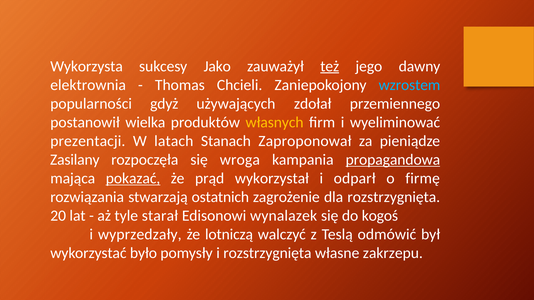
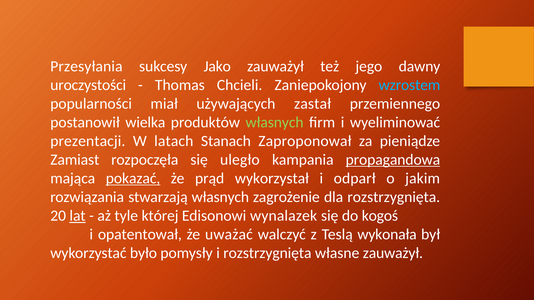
Wykorzysta: Wykorzysta -> Przesyłania
też underline: present -> none
elektrownia: elektrownia -> uroczystości
gdyż: gdyż -> miał
zdołał: zdołał -> zastał
własnych at (275, 122) colour: yellow -> light green
Zasilany: Zasilany -> Zamiast
wroga: wroga -> uległo
firmę: firmę -> jakim
stwarzają ostatnich: ostatnich -> własnych
lat underline: none -> present
starał: starał -> której
wyprzedzały: wyprzedzały -> opatentował
lotniczą: lotniczą -> uważać
odmówić: odmówić -> wykonała
własne zakrzepu: zakrzepu -> zauważył
